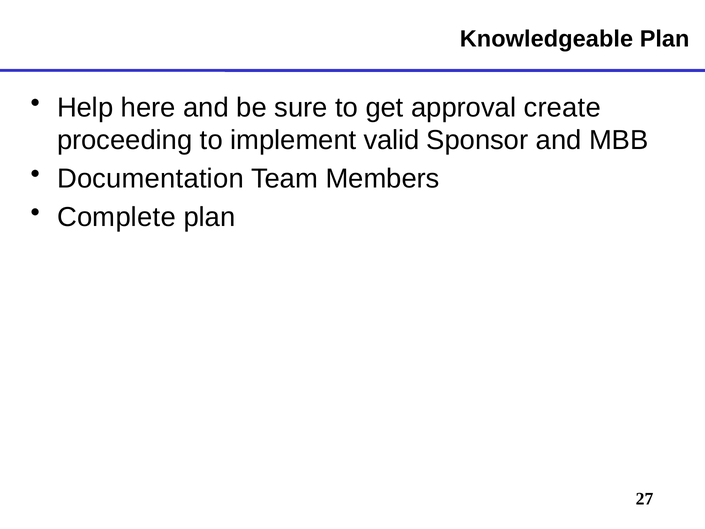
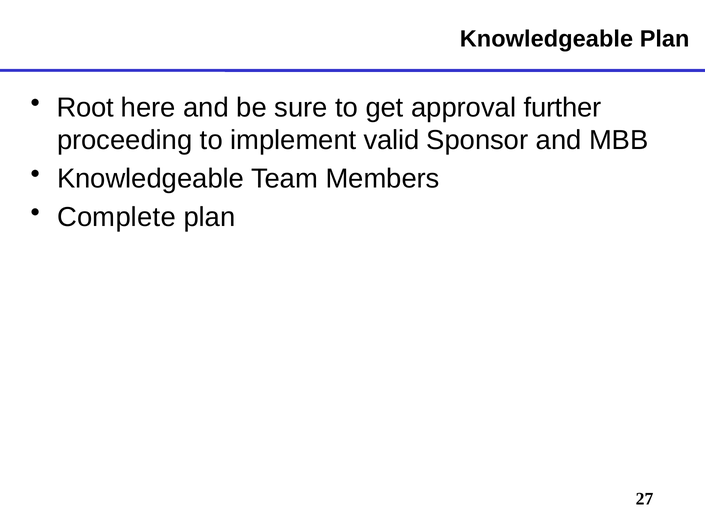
Help: Help -> Root
create: create -> further
Documentation at (150, 179): Documentation -> Knowledgeable
